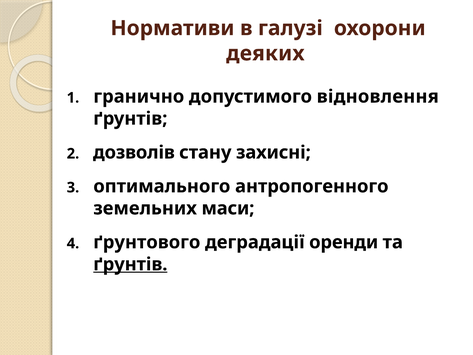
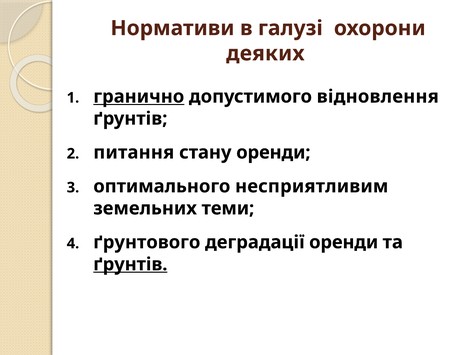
гранично underline: none -> present
дозволів: дозволів -> питання
стану захисні: захисні -> оренди
антропогенного: антропогенного -> несприятливим
маси: маси -> теми
